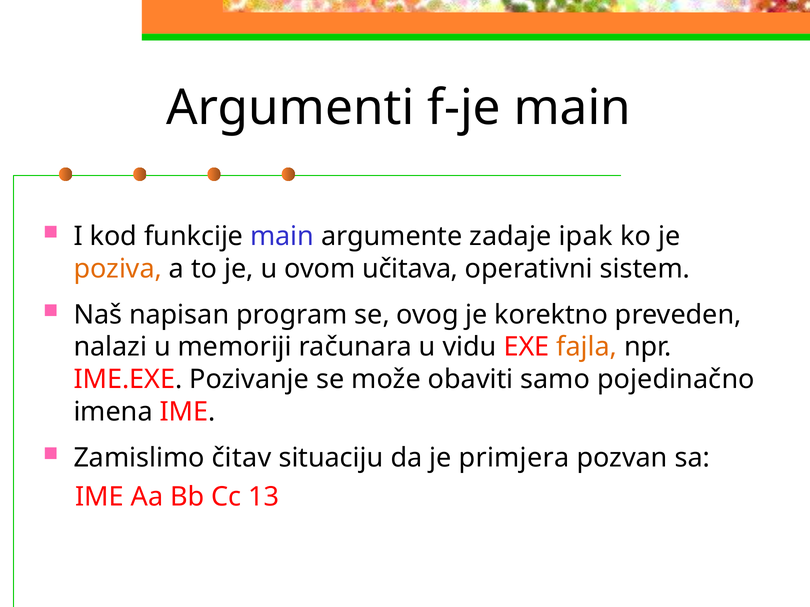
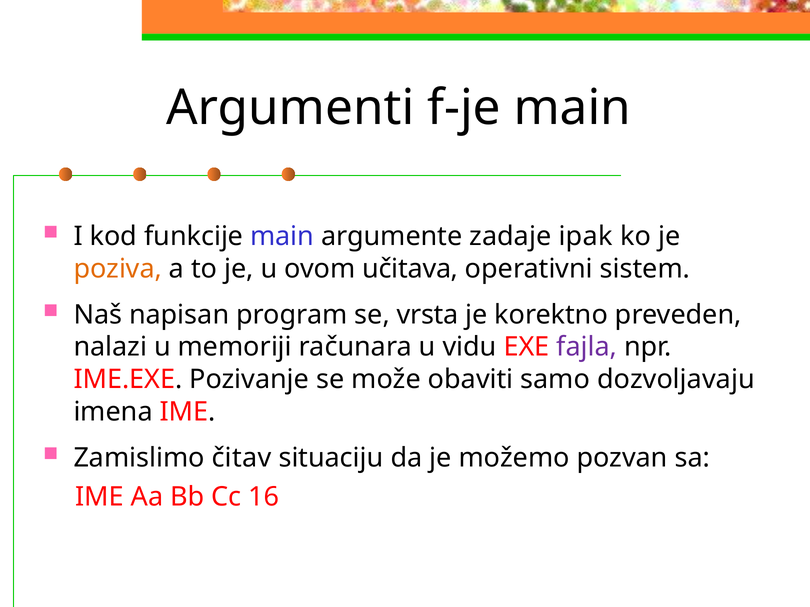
ovog: ovog -> vrsta
fajla colour: orange -> purple
pojedinačno: pojedinačno -> dozvoljavaju
primjera: primjera -> možemo
13: 13 -> 16
